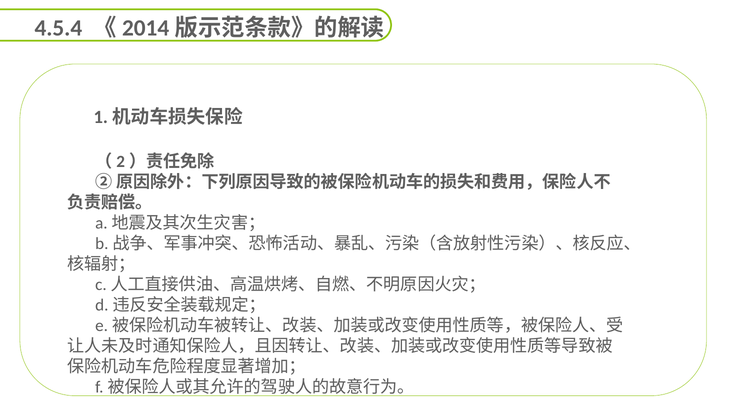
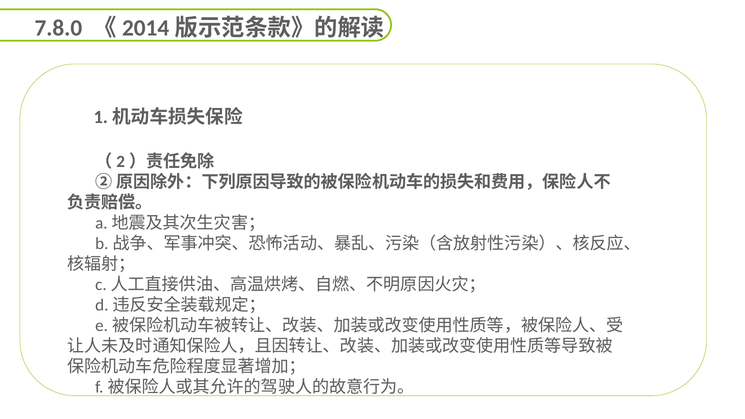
4.5.4: 4.5.4 -> 7.8.0
